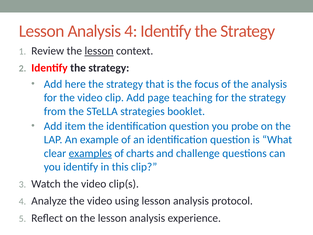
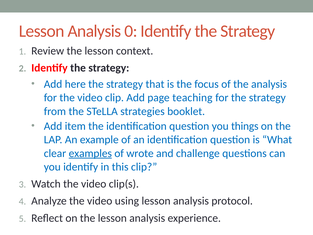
Analysis 4: 4 -> 0
lesson at (99, 51) underline: present -> none
probe: probe -> things
charts: charts -> wrote
